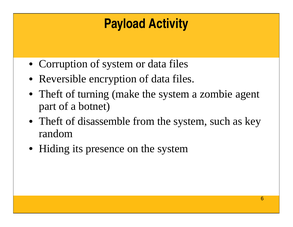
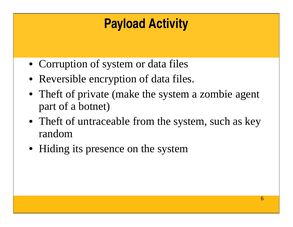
turning: turning -> private
disassemble: disassemble -> untraceable
